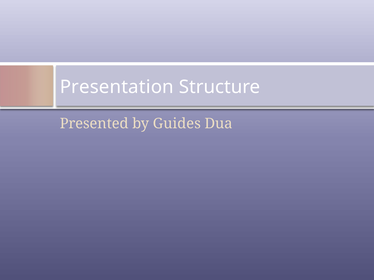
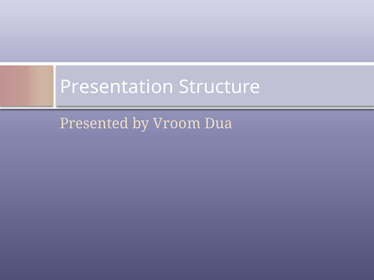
Guides: Guides -> Vroom
